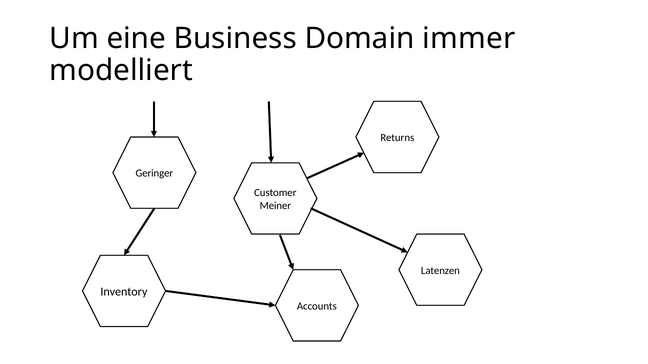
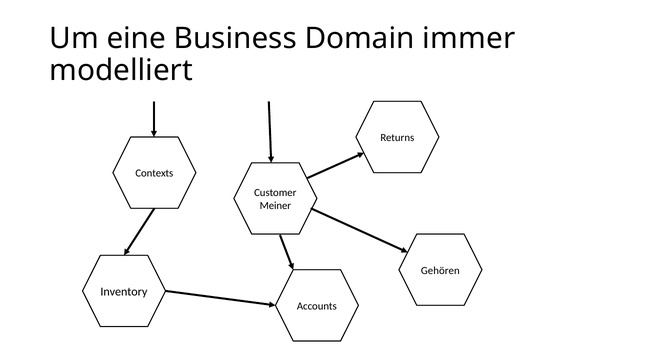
Geringer: Geringer -> Contexts
Latenzen: Latenzen -> Gehören
